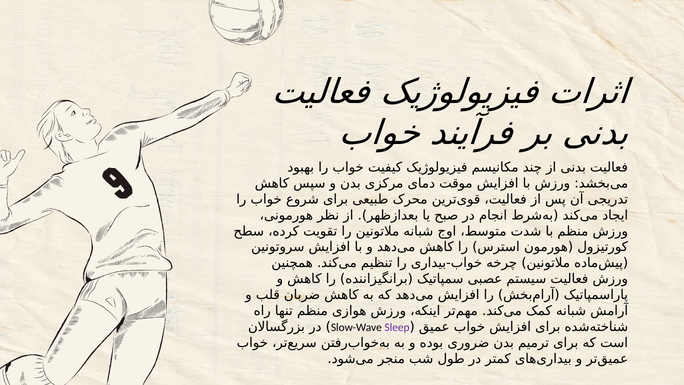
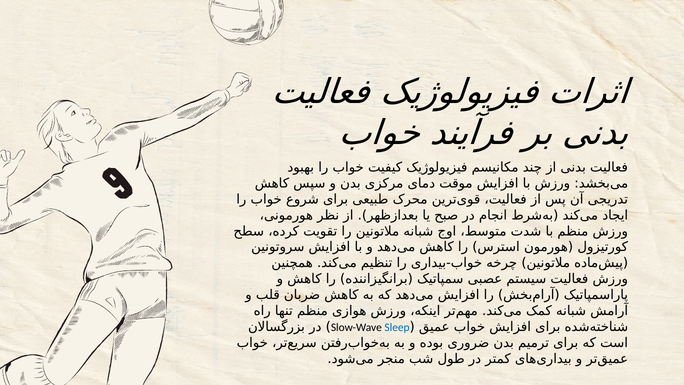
Sleep colour: purple -> blue
